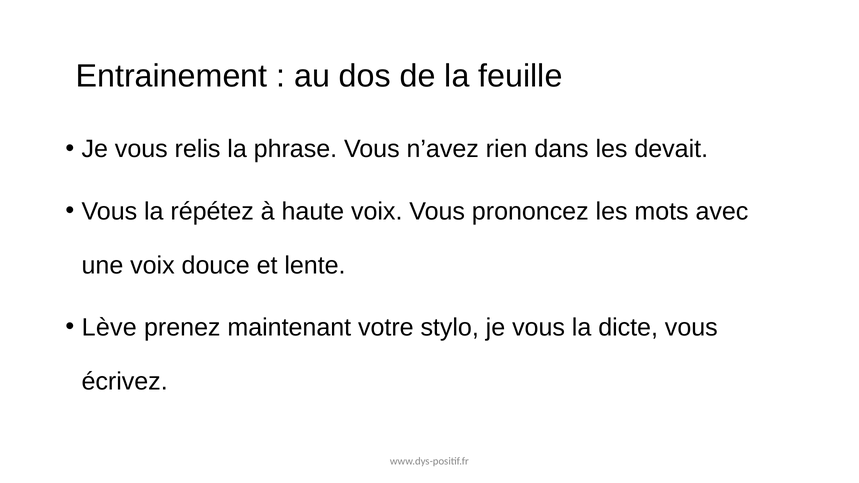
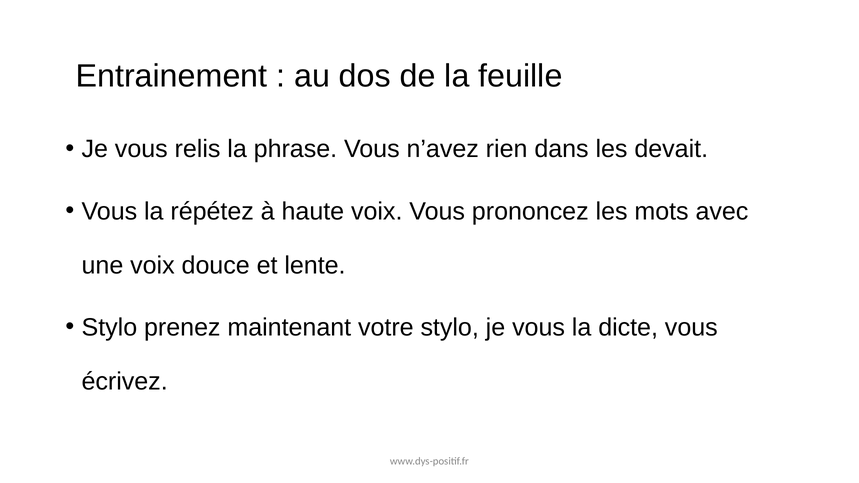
Lève at (109, 328): Lève -> Stylo
